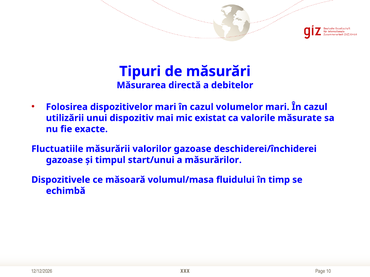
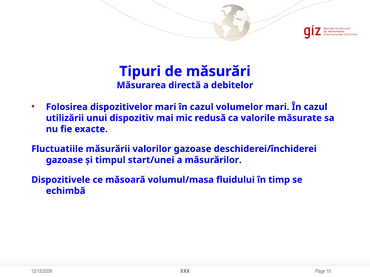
existat: existat -> redusă
start/unui: start/unui -> start/unei
